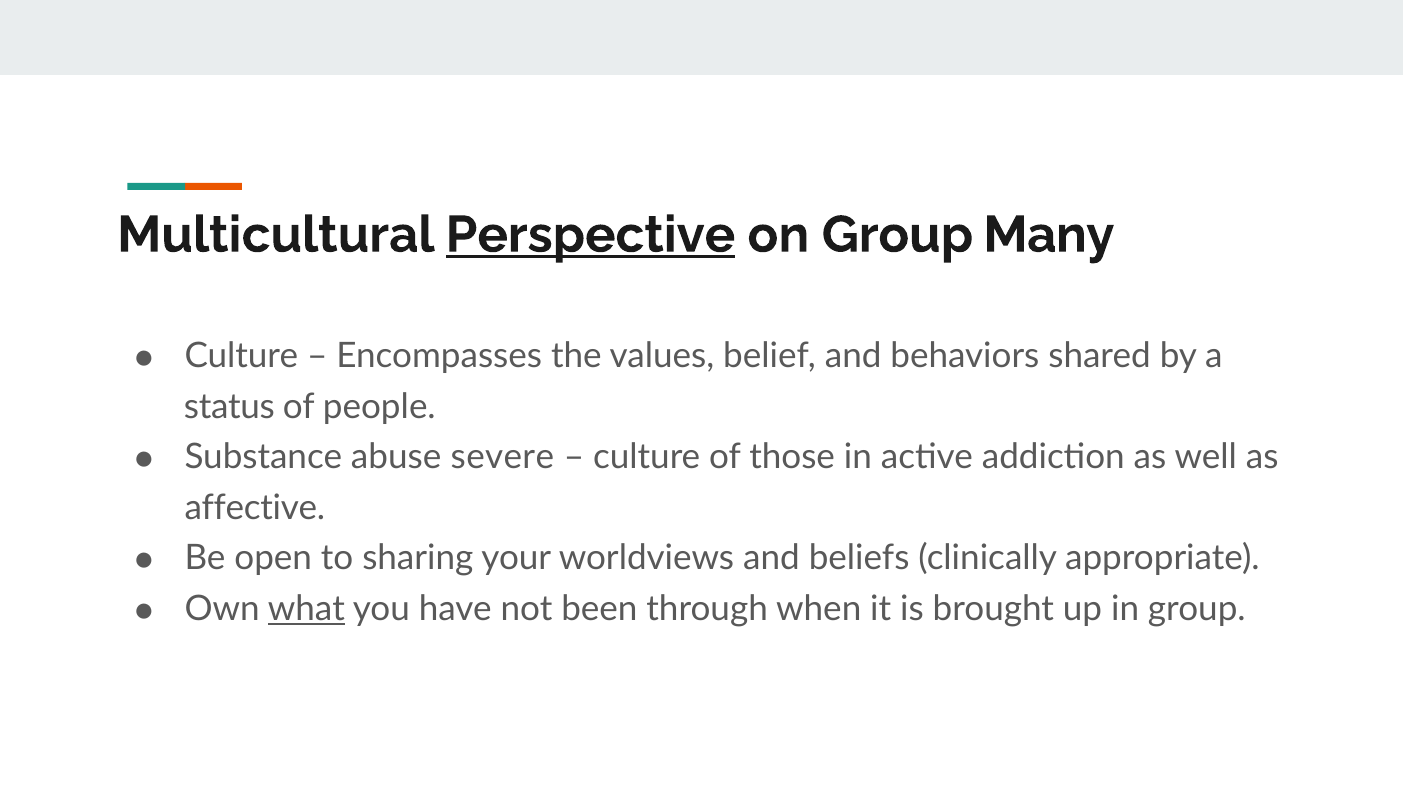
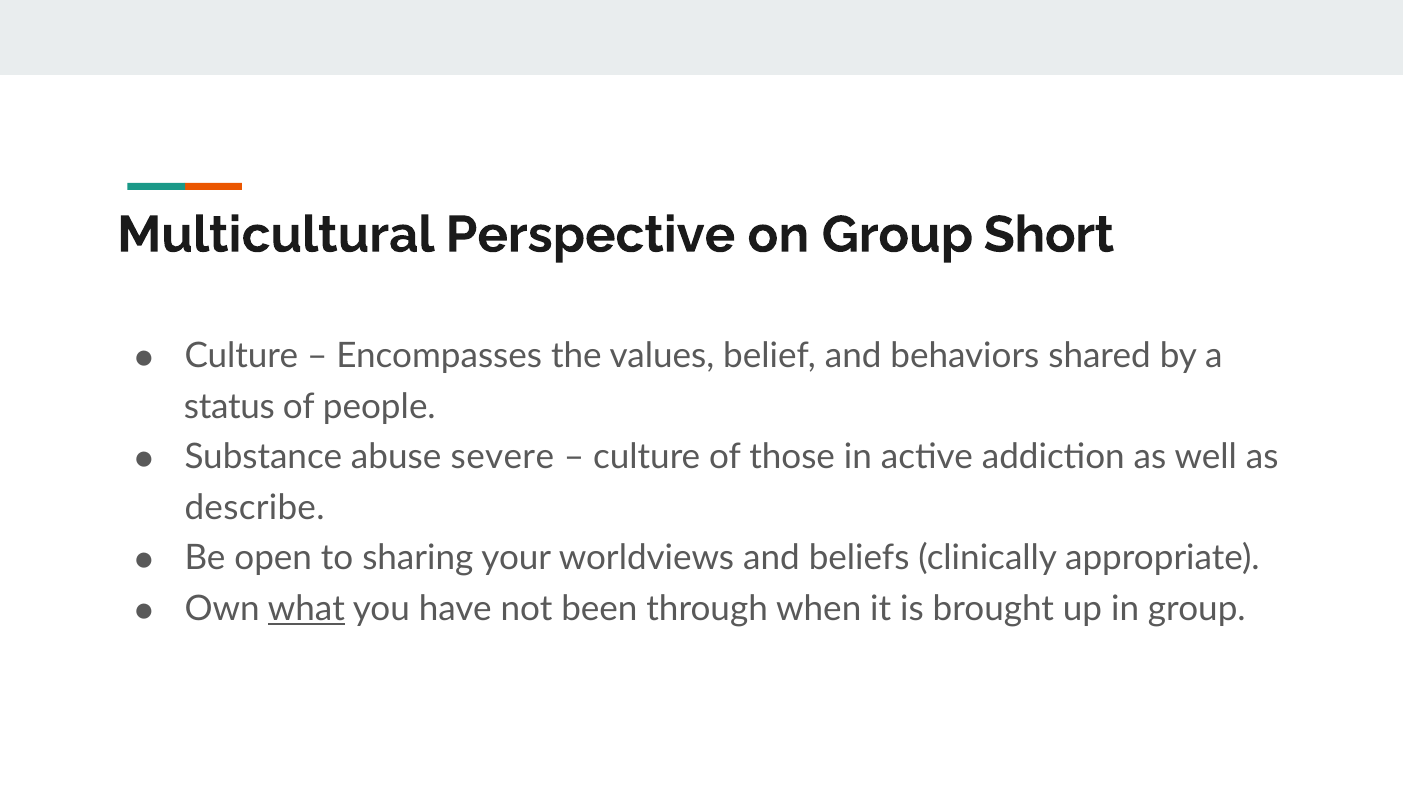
Perspective underline: present -> none
Many: Many -> Short
affective: affective -> describe
